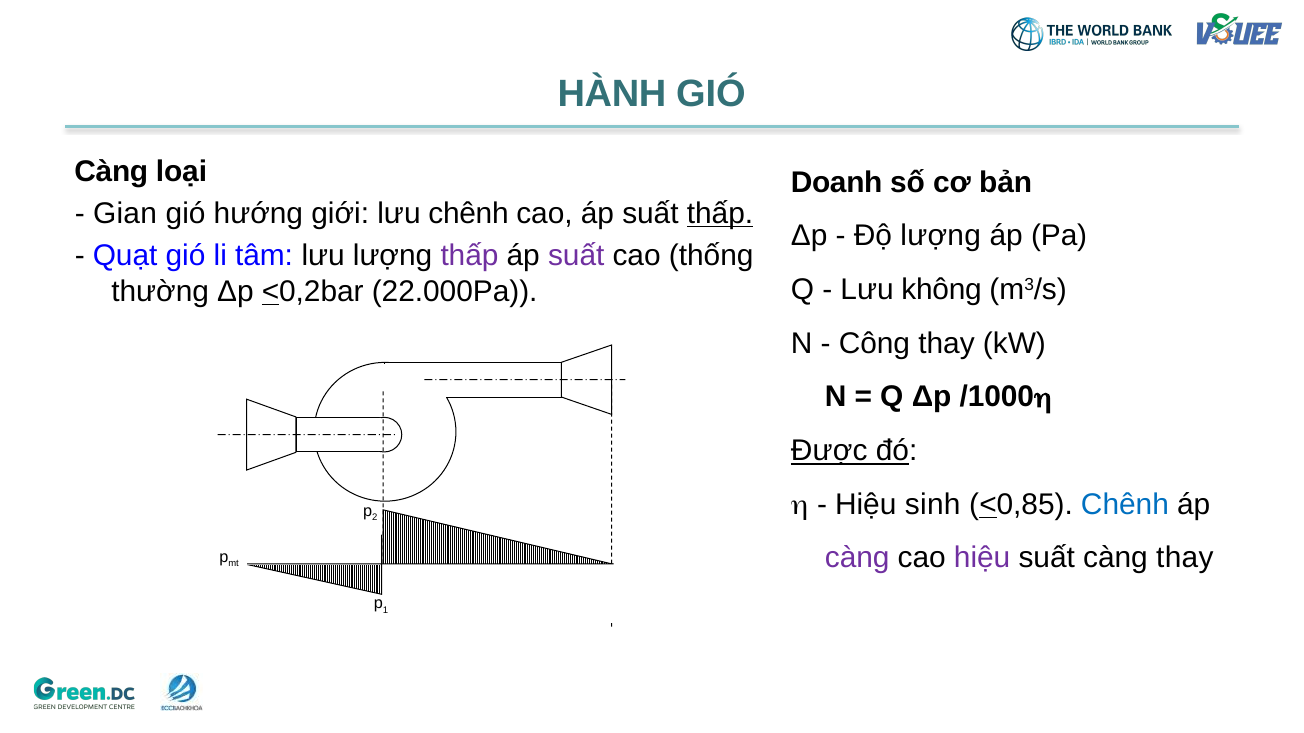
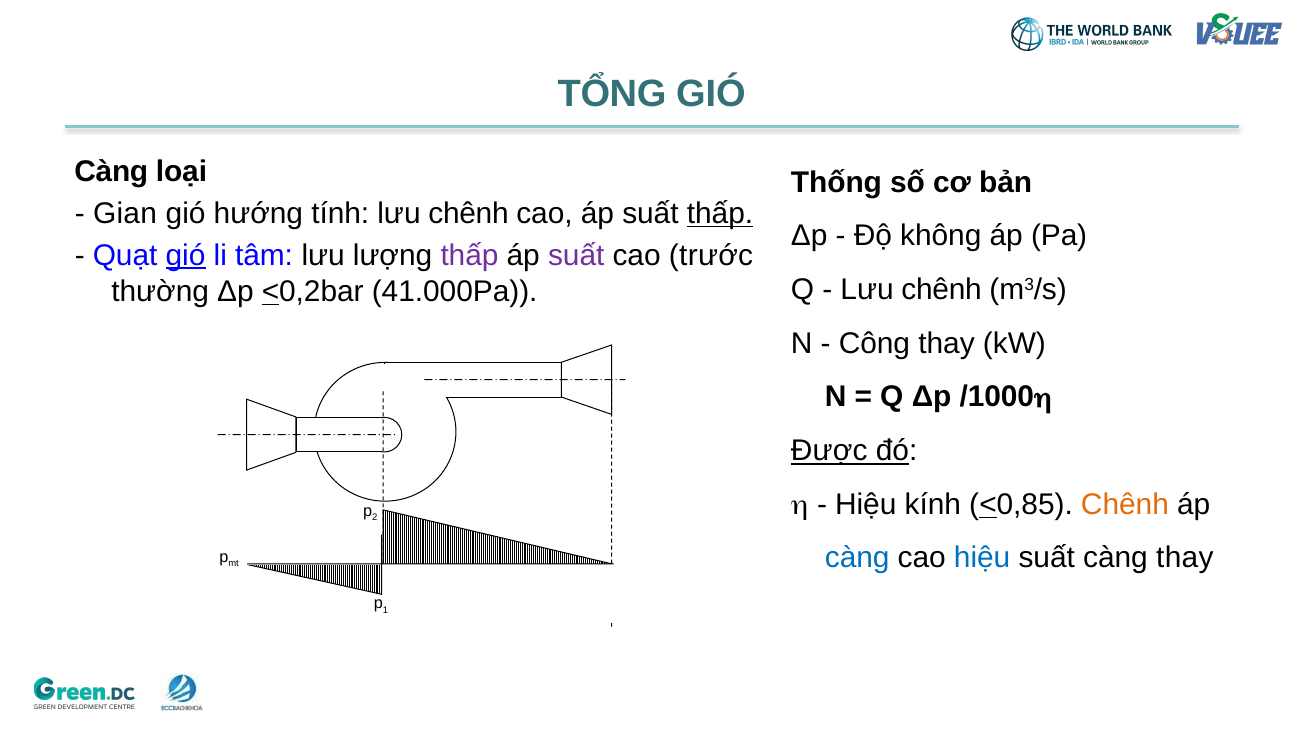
HÀNH: HÀNH -> TỔNG
Doanh: Doanh -> Thống
giới: giới -> tính
Độ lượng: lượng -> không
gió at (186, 256) underline: none -> present
thống: thống -> trước
không at (942, 290): không -> chênh
22.000Pa: 22.000Pa -> 41.000Pa
sinh: sinh -> kính
Chênh at (1125, 505) colour: blue -> orange
càng at (857, 558) colour: purple -> blue
hiệu at (982, 558) colour: purple -> blue
